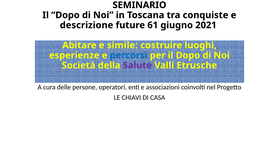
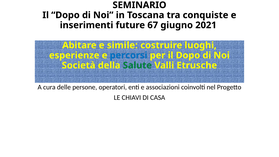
descrizione: descrizione -> inserimenti
61: 61 -> 67
Salute colour: purple -> green
